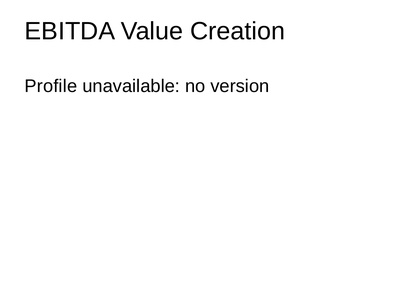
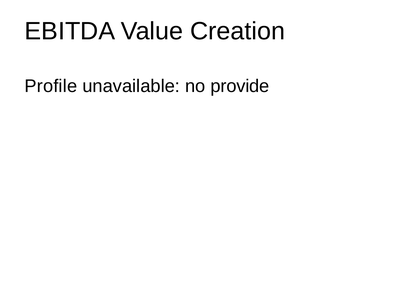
version: version -> provide
